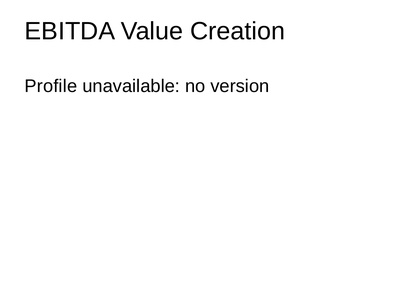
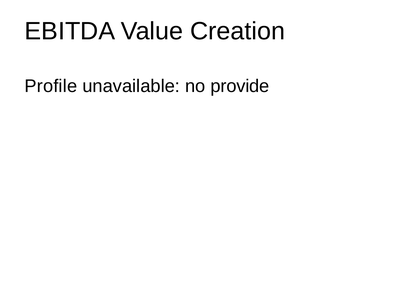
version: version -> provide
